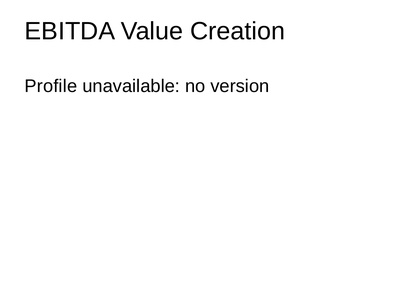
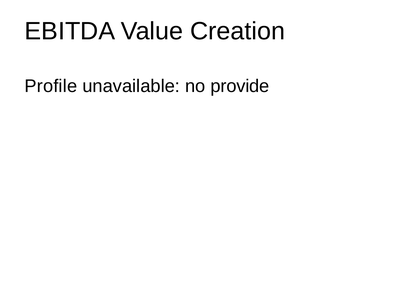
version: version -> provide
